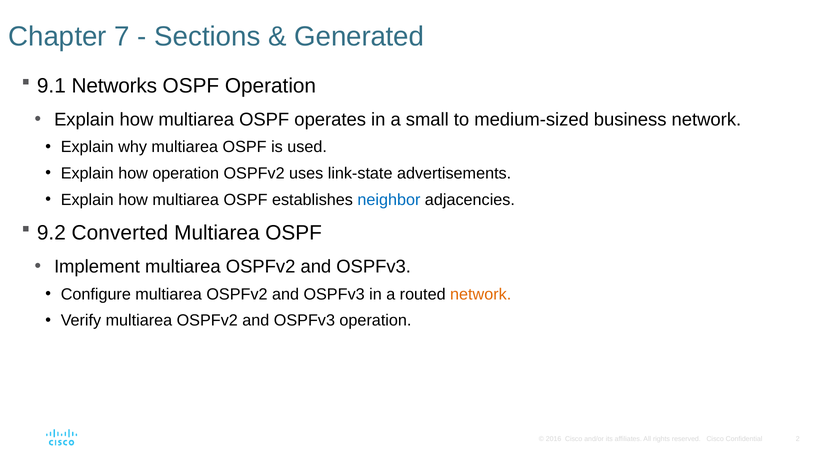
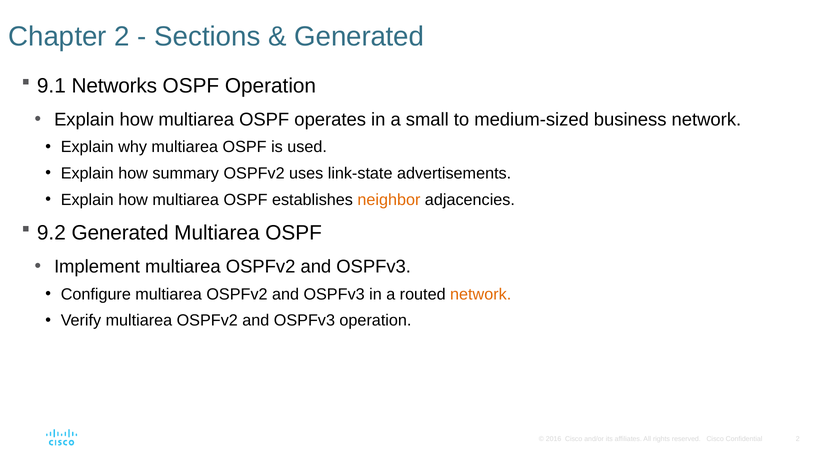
Chapter 7: 7 -> 2
how operation: operation -> summary
neighbor colour: blue -> orange
9.2 Converted: Converted -> Generated
